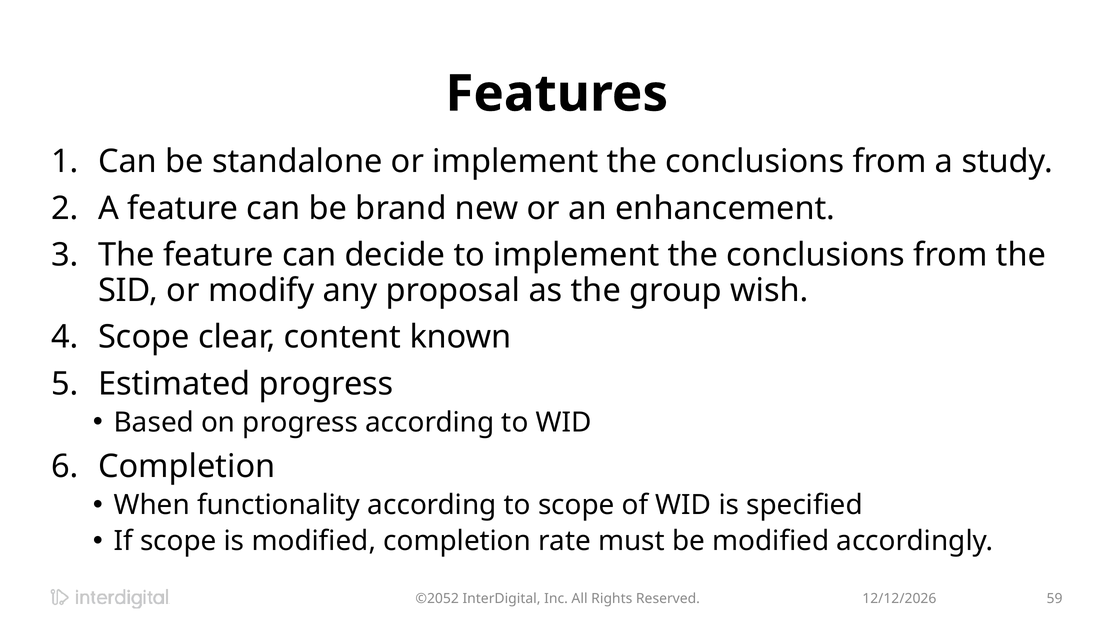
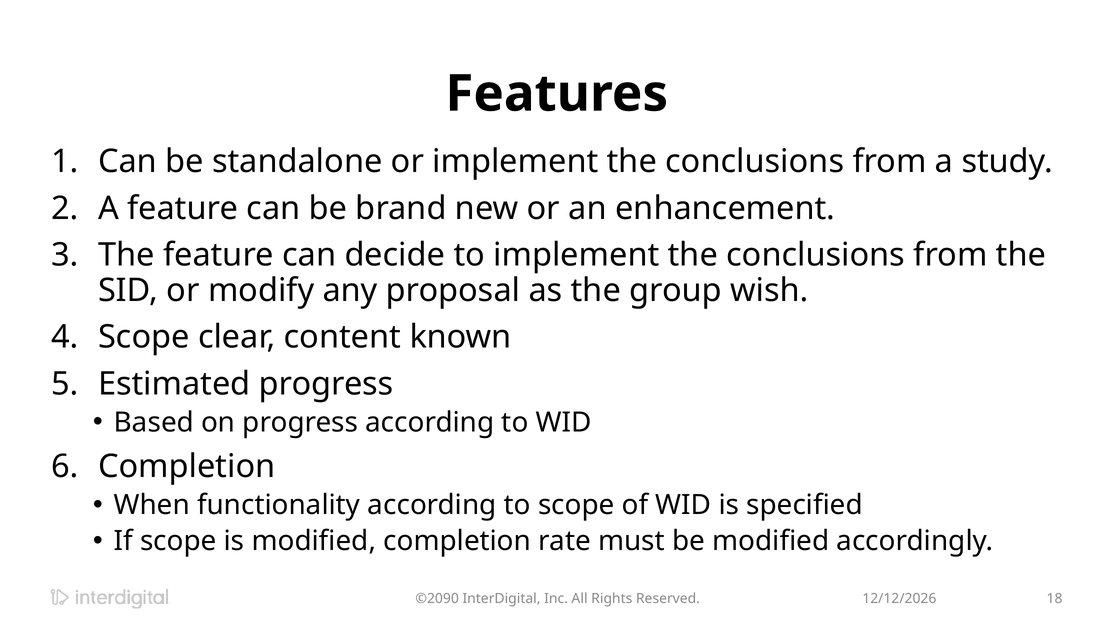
©2052: ©2052 -> ©2090
59: 59 -> 18
